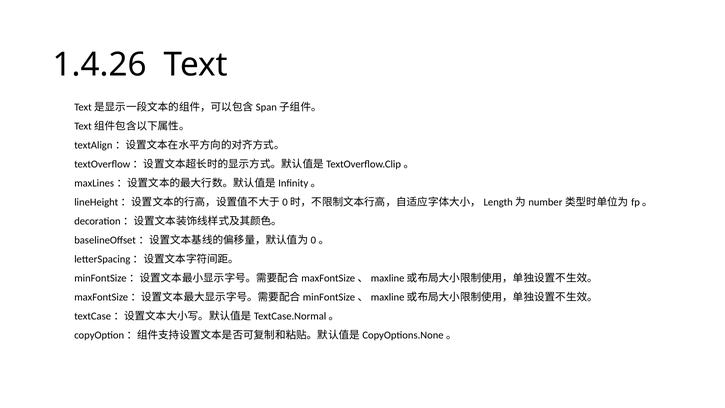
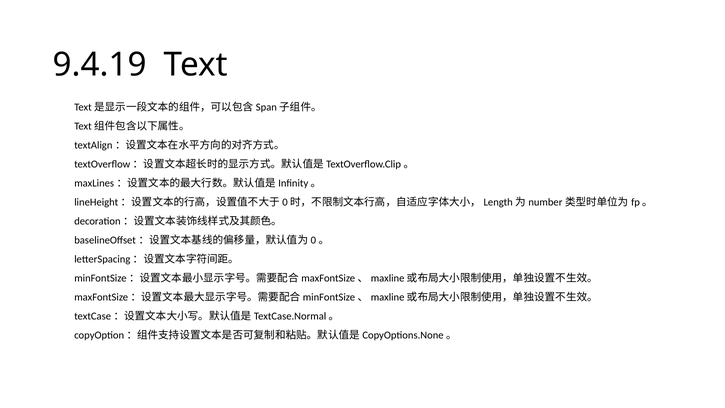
1.4.26: 1.4.26 -> 9.4.19
